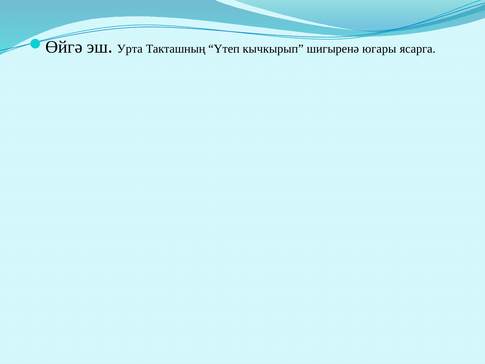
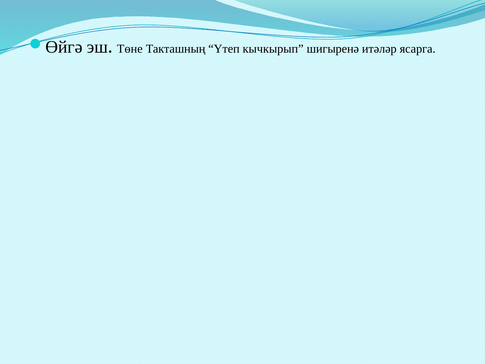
Урта: Урта -> Төне
югары: югары -> итәләр
